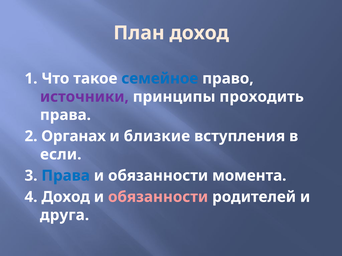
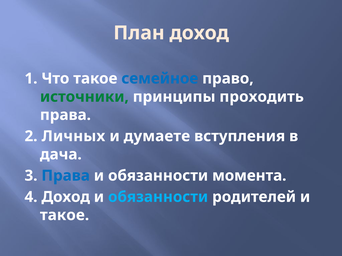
источники colour: purple -> green
Органах: Органах -> Личных
близкие: близкие -> думаете
если: если -> дача
обязанности at (158, 197) colour: pink -> light blue
друга at (65, 216): друга -> такое
